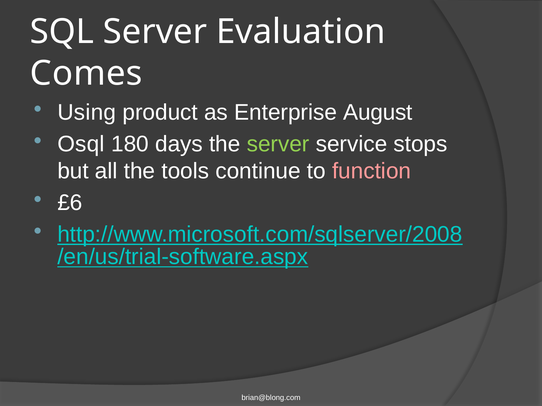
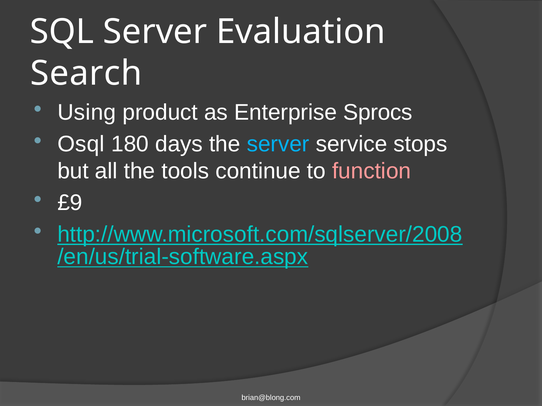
Comes: Comes -> Search
August: August -> Sprocs
server at (278, 144) colour: light green -> light blue
£6: £6 -> £9
